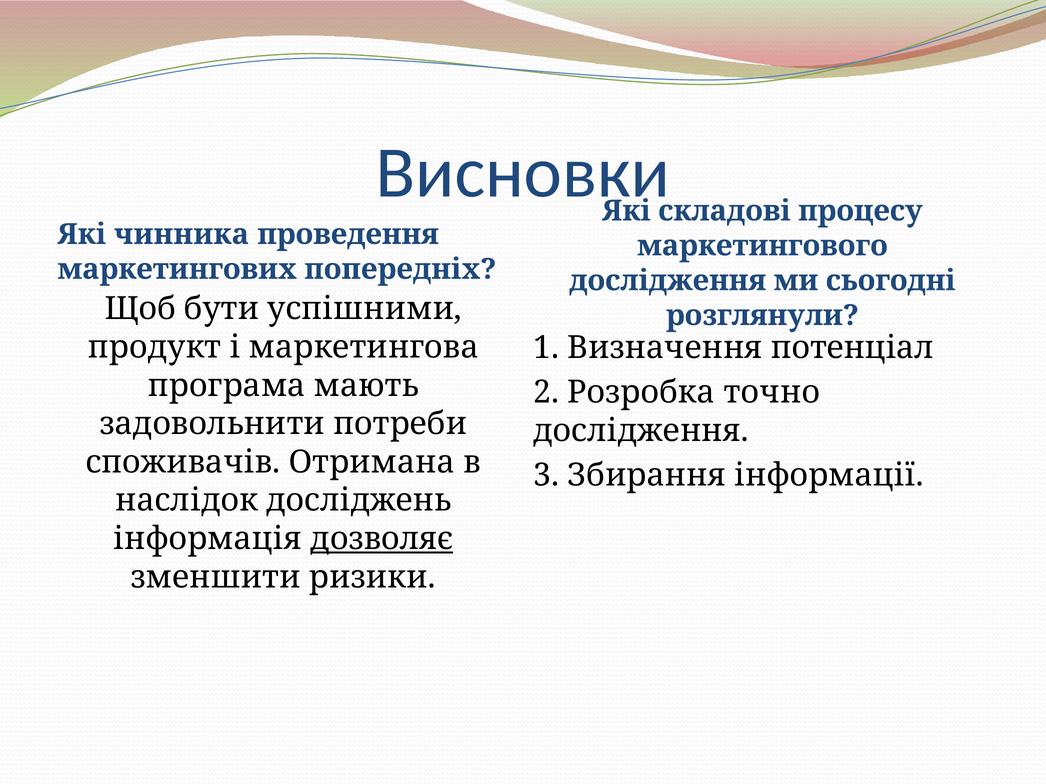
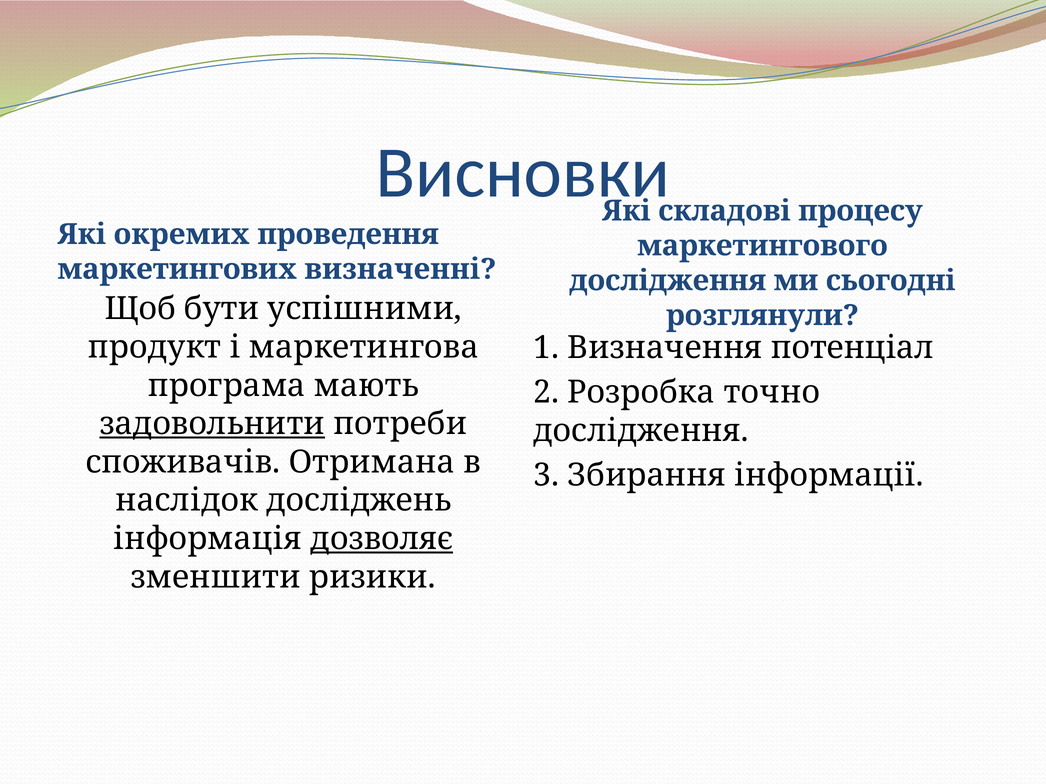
чинника: чинника -> окремих
попередніх: попередніх -> визначенні
задовольнити underline: none -> present
